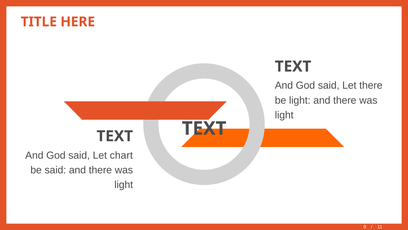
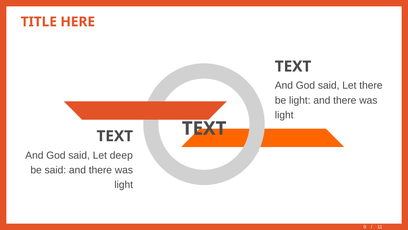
chart: chart -> deep
